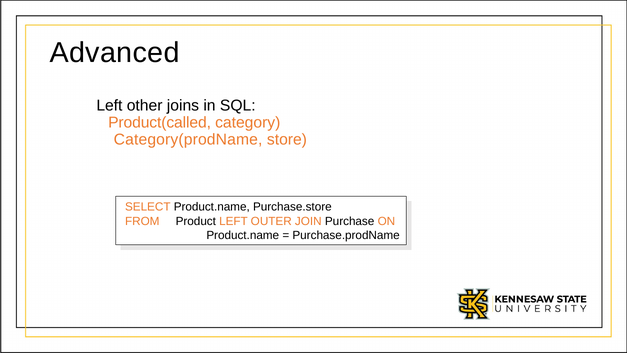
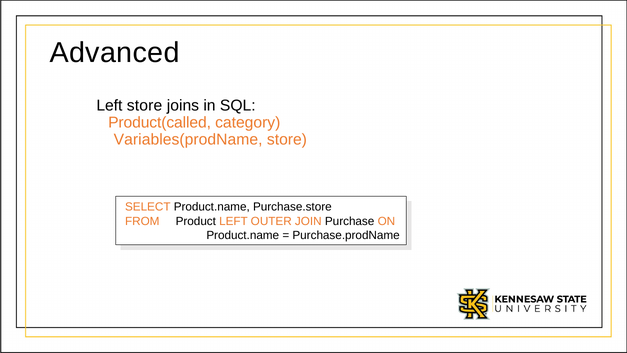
Left other: other -> store
Category(prodName: Category(prodName -> Variables(prodName
